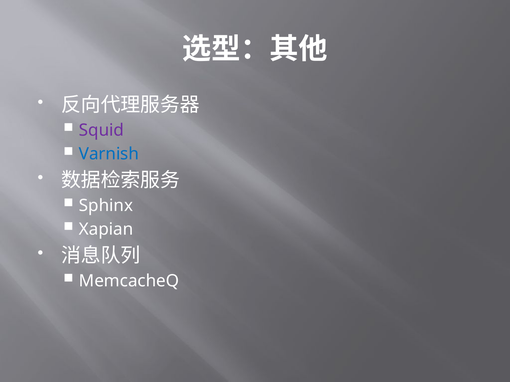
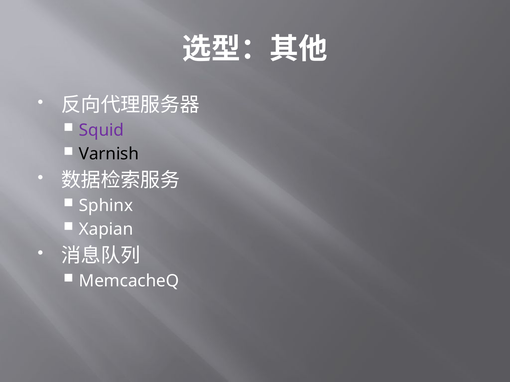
Varnish colour: blue -> black
